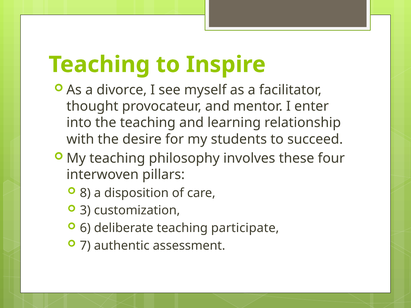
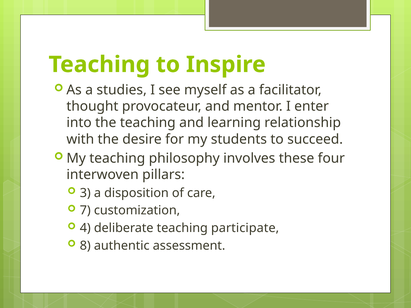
divorce: divorce -> studies
8: 8 -> 3
3: 3 -> 7
6: 6 -> 4
7: 7 -> 8
